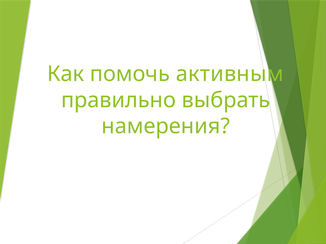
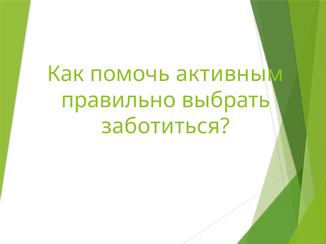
намерения: намерения -> заботиться
